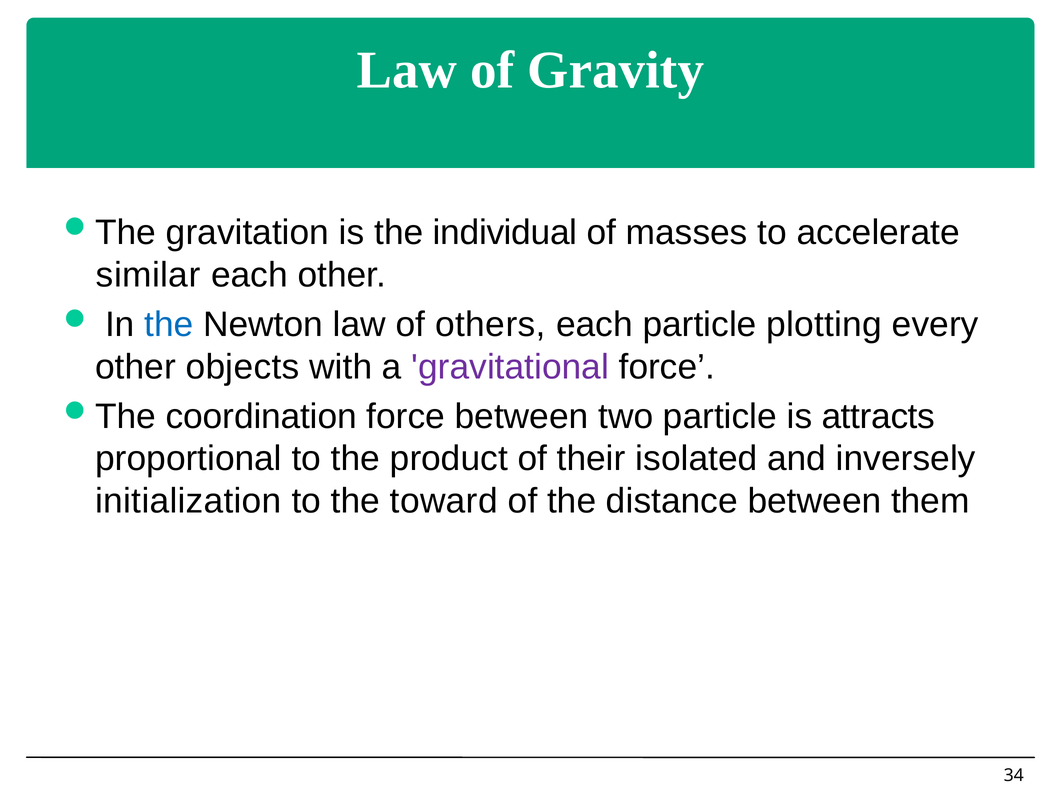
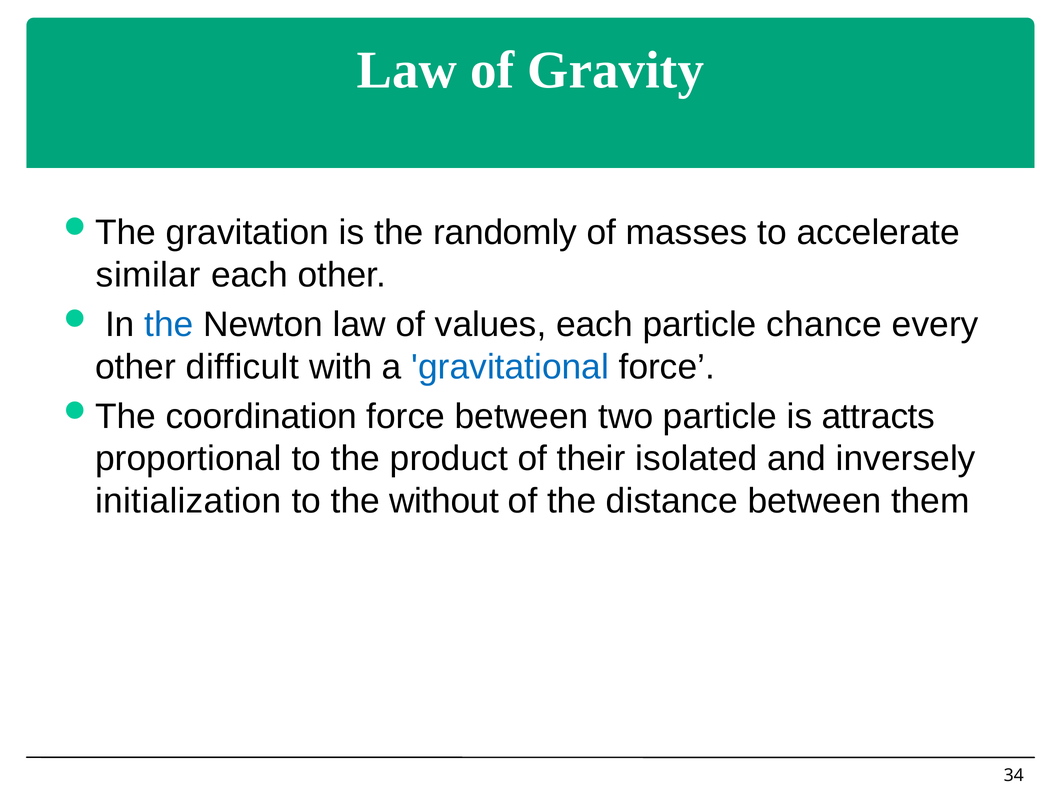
individual: individual -> randomly
others: others -> values
plotting: plotting -> chance
objects: objects -> difficult
gravitational colour: purple -> blue
toward: toward -> without
